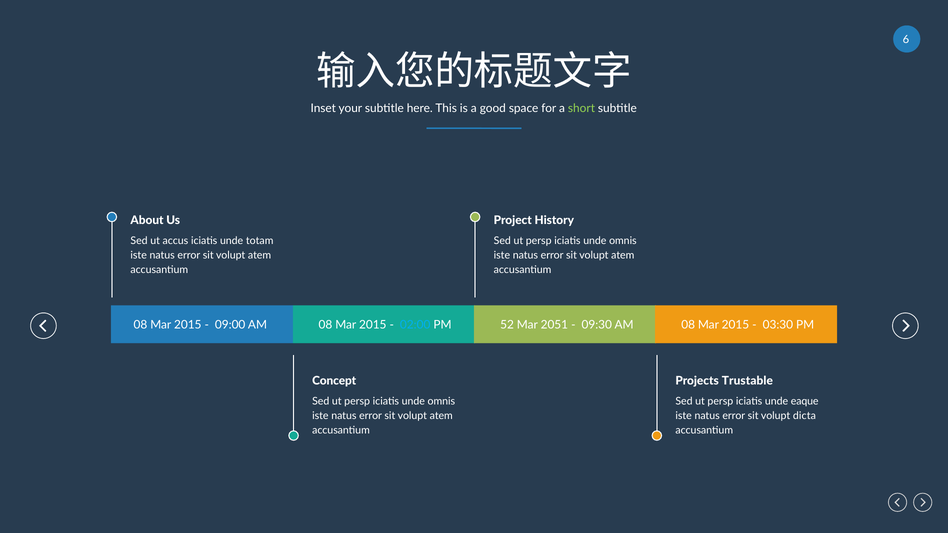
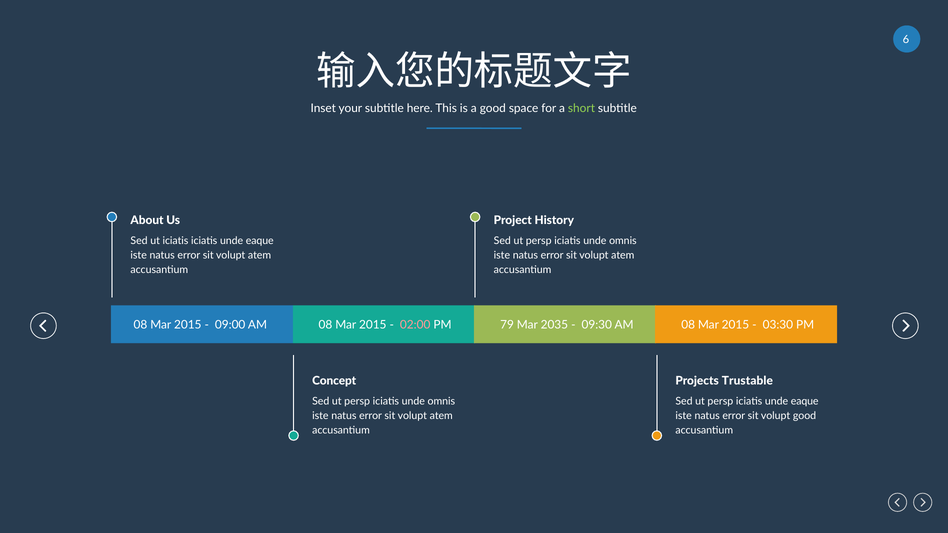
ut accus: accus -> iciatis
totam at (260, 241): totam -> eaque
02:00 colour: light blue -> pink
52: 52 -> 79
2051: 2051 -> 2035
volupt dicta: dicta -> good
